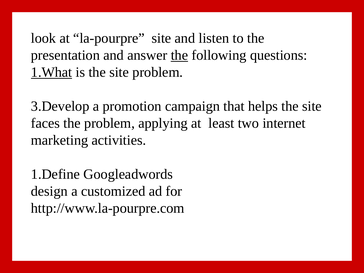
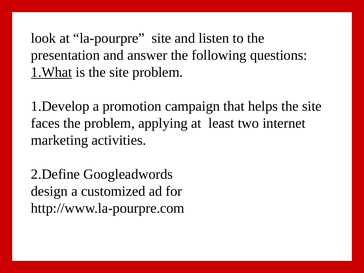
the at (179, 55) underline: present -> none
3.Develop: 3.Develop -> 1.Develop
1.Define: 1.Define -> 2.Define
